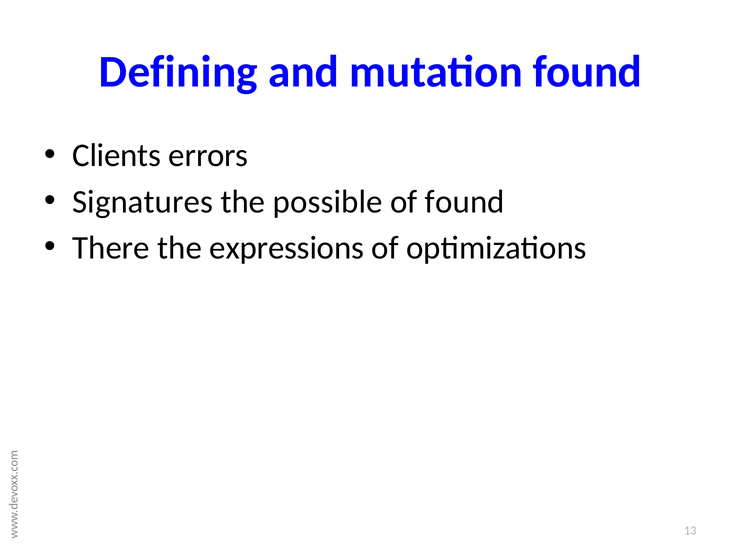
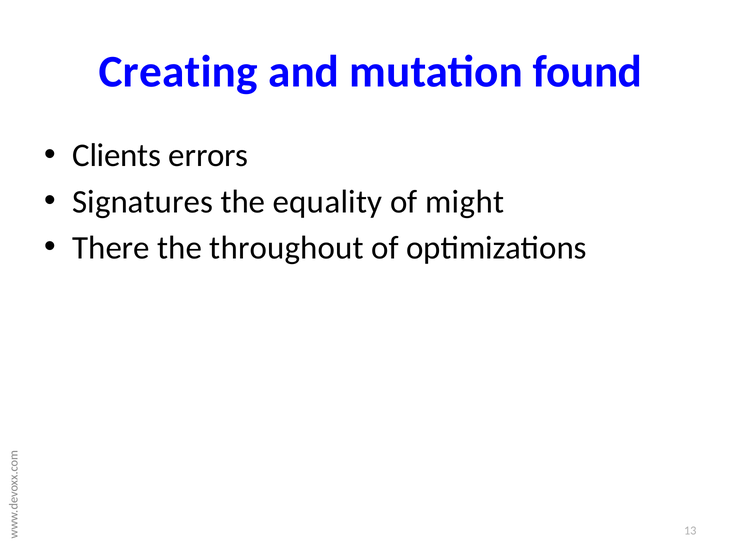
Defining: Defining -> Creating
possible: possible -> equality
of found: found -> might
expressions: expressions -> throughout
